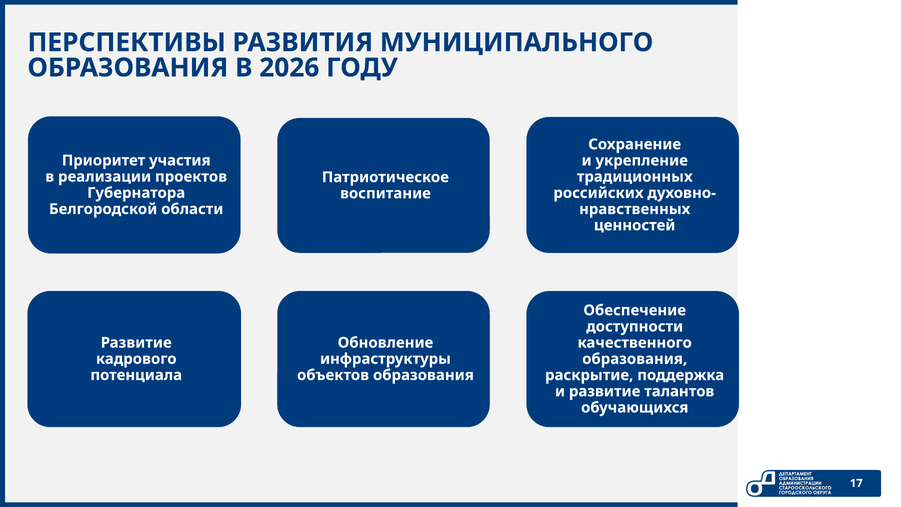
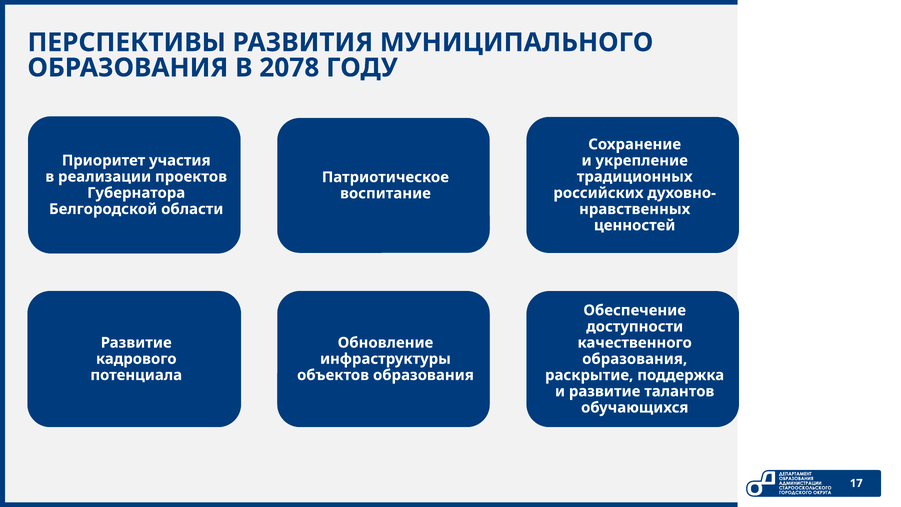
2026: 2026 -> 2078
